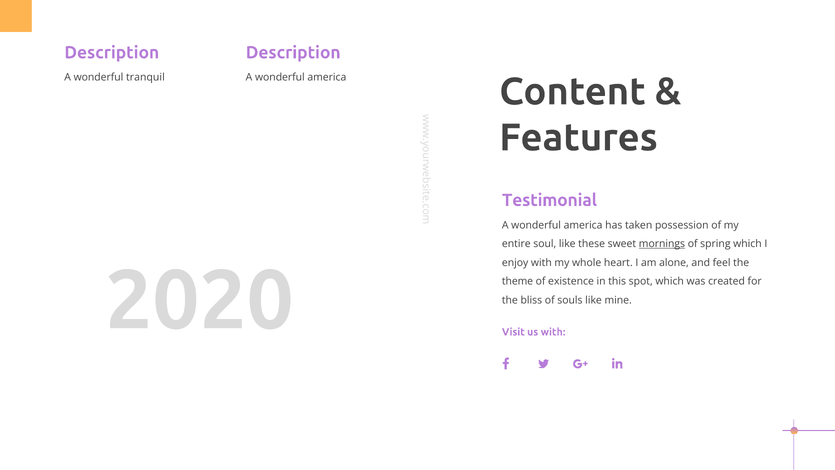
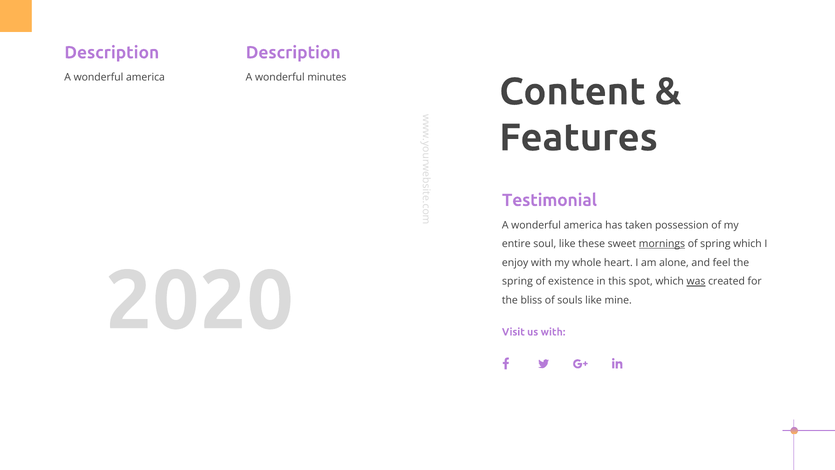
tranquil at (145, 77): tranquil -> america
america at (327, 77): america -> minutes
theme at (518, 281): theme -> spring
was underline: none -> present
